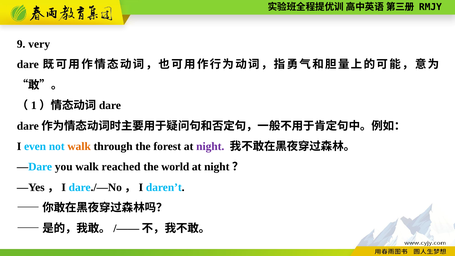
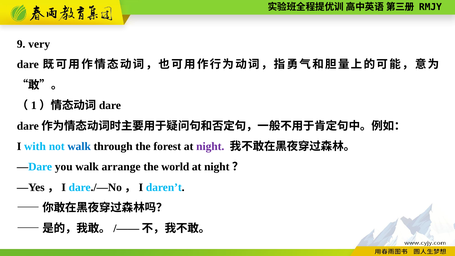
even: even -> with
walk at (79, 146) colour: orange -> blue
reached: reached -> arrange
